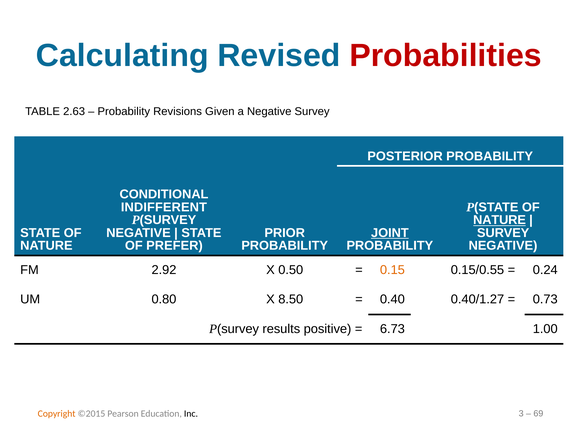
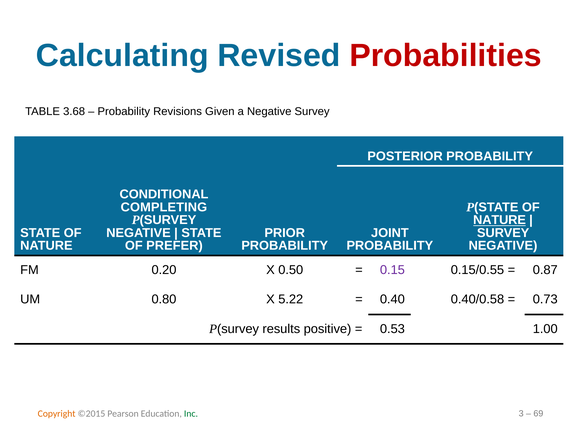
2.63: 2.63 -> 3.68
INDIFFERENT: INDIFFERENT -> COMPLETING
JOINT underline: present -> none
2.92: 2.92 -> 0.20
0.15 colour: orange -> purple
0.24: 0.24 -> 0.87
8.50: 8.50 -> 5.22
0.40/1.27: 0.40/1.27 -> 0.40/0.58
6.73: 6.73 -> 0.53
Inc colour: black -> green
